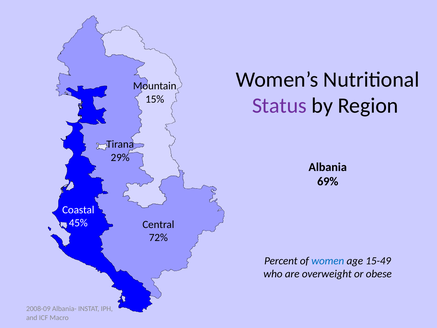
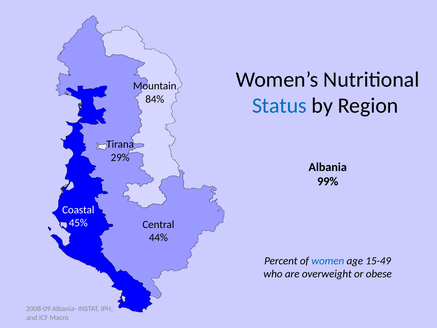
15%: 15% -> 84%
Status colour: purple -> blue
69%: 69% -> 99%
72%: 72% -> 44%
